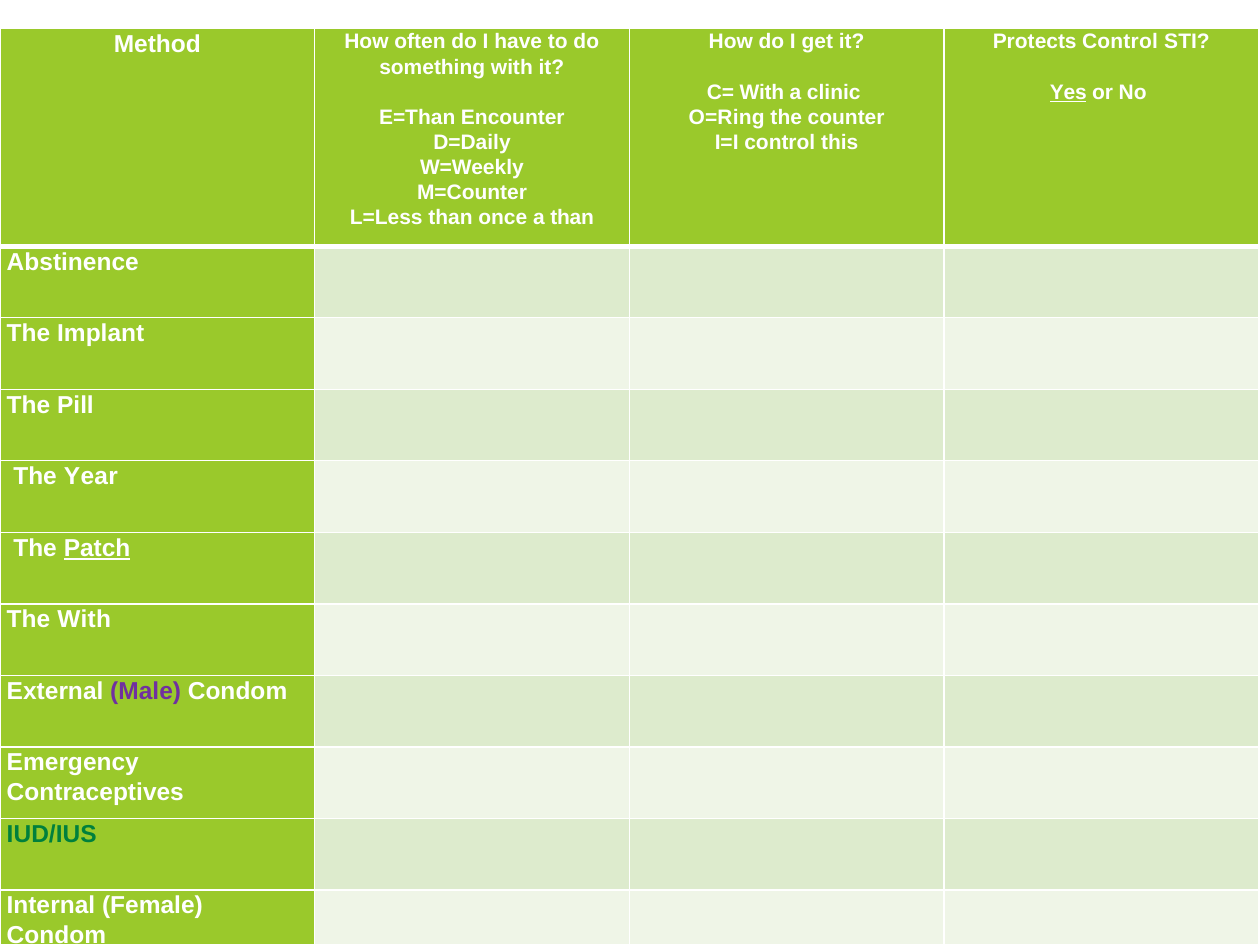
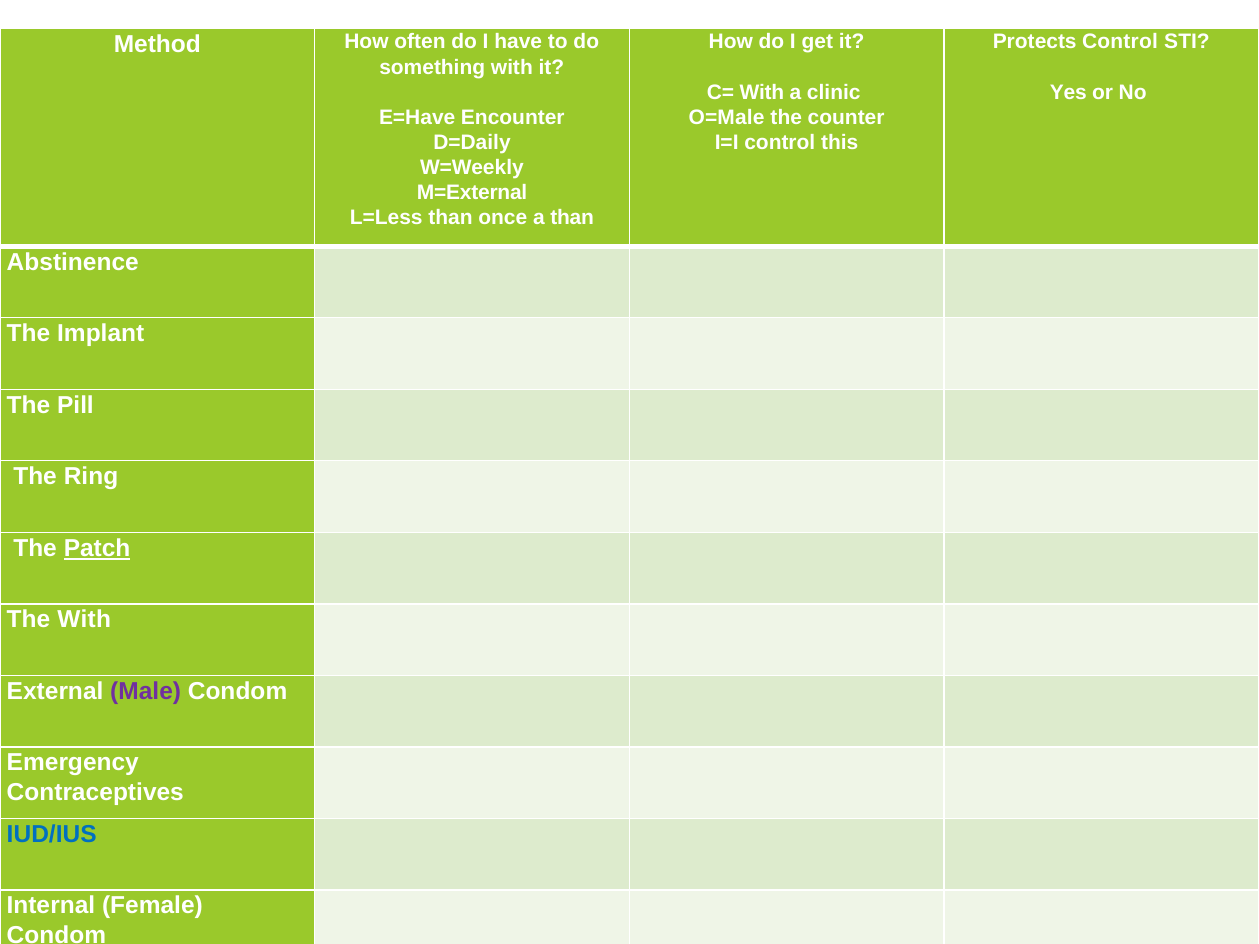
Yes underline: present -> none
E=Than: E=Than -> E=Have
O=Ring: O=Ring -> O=Male
M=Counter: M=Counter -> M=External
Year: Year -> Ring
IUD/IUS colour: green -> blue
